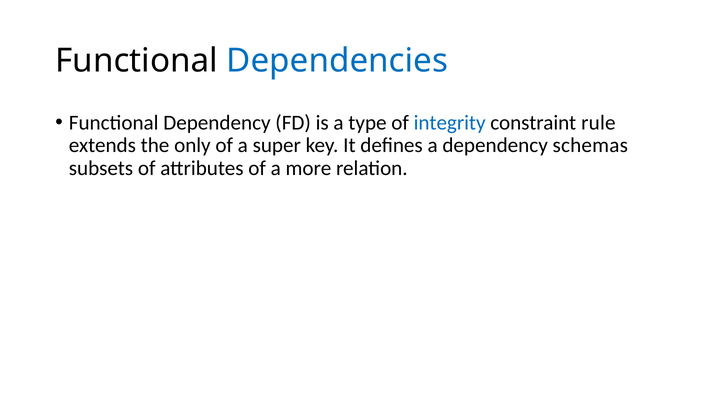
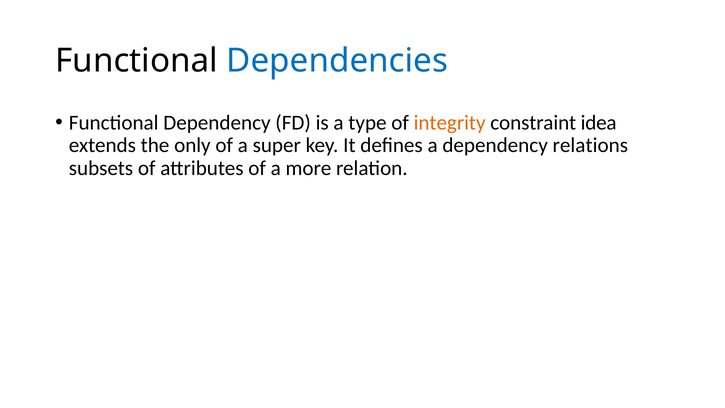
integrity colour: blue -> orange
rule: rule -> idea
schemas: schemas -> relations
